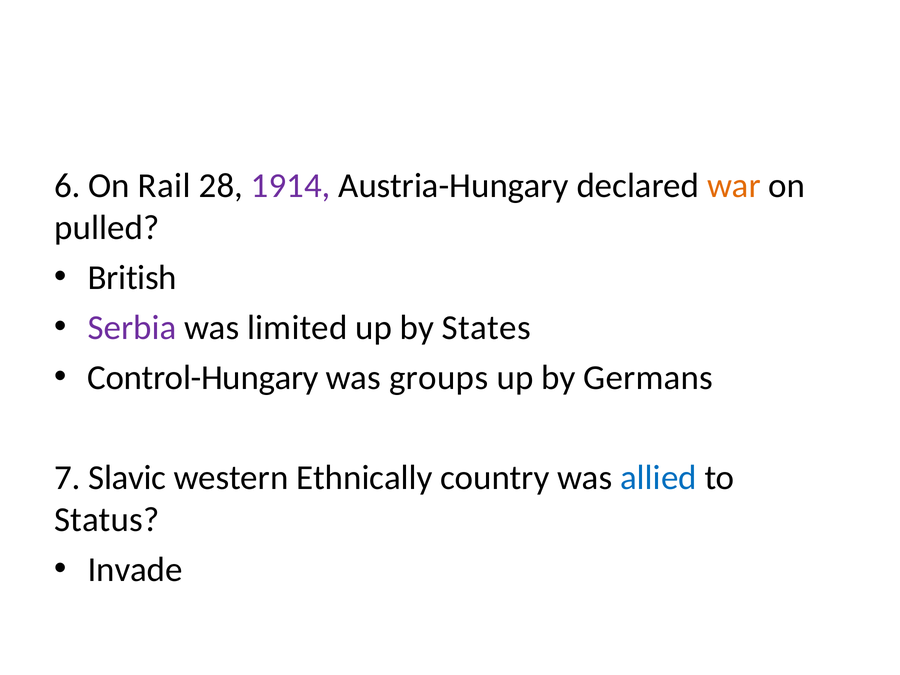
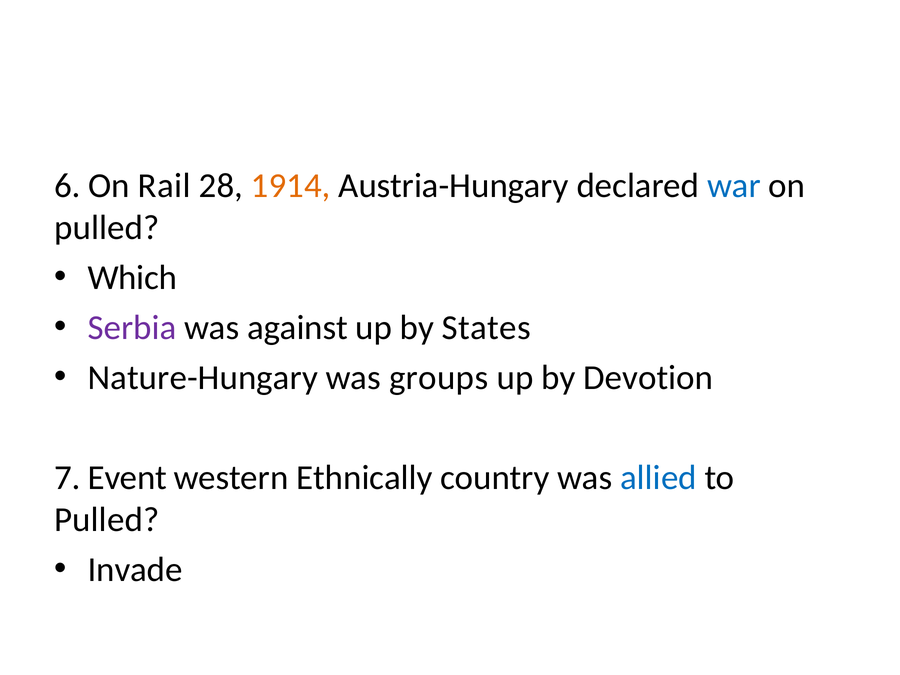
1914 colour: purple -> orange
war colour: orange -> blue
British: British -> Which
limited: limited -> against
Control-Hungary: Control-Hungary -> Nature-Hungary
Germans: Germans -> Devotion
Slavic: Slavic -> Event
Status at (107, 520): Status -> Pulled
